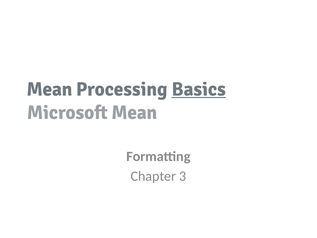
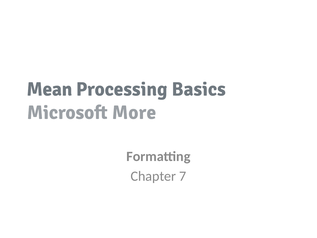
Basics underline: present -> none
Microsoft Mean: Mean -> More
3: 3 -> 7
